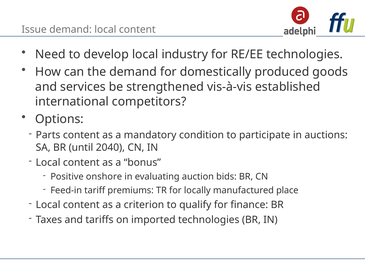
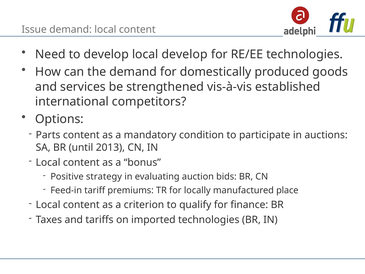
local industry: industry -> develop
2040: 2040 -> 2013
onshore: onshore -> strategy
